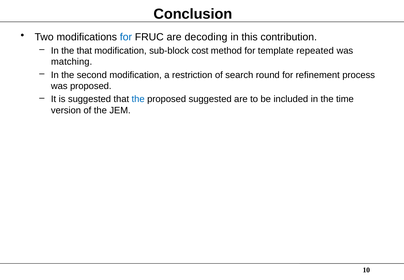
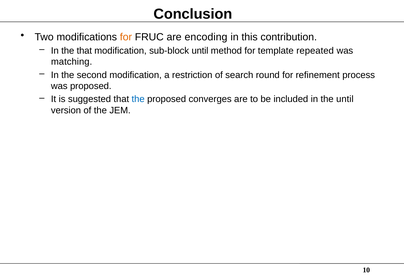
for at (126, 37) colour: blue -> orange
decoding: decoding -> encoding
sub-block cost: cost -> until
proposed suggested: suggested -> converges
the time: time -> until
